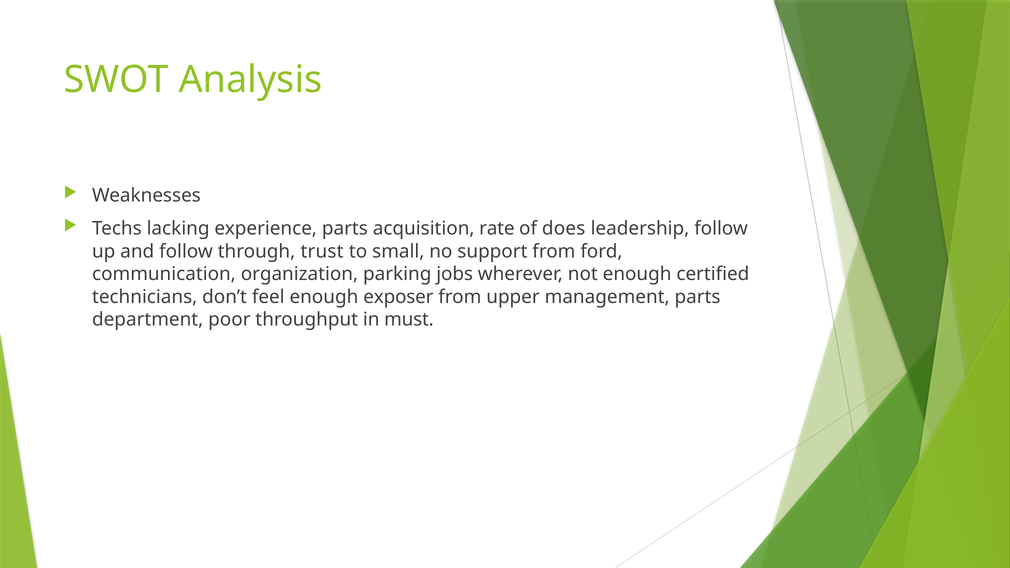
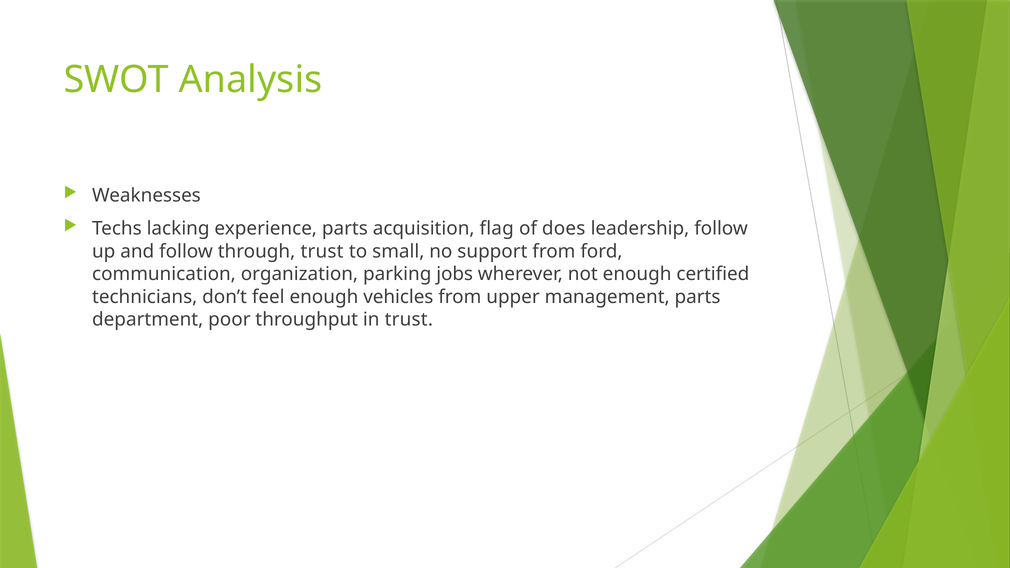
rate: rate -> flag
exposer: exposer -> vehicles
in must: must -> trust
